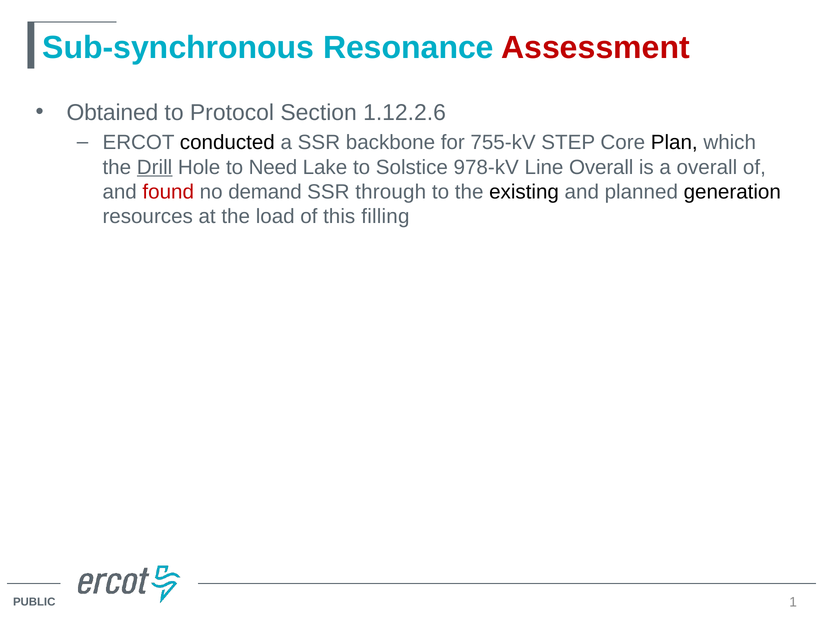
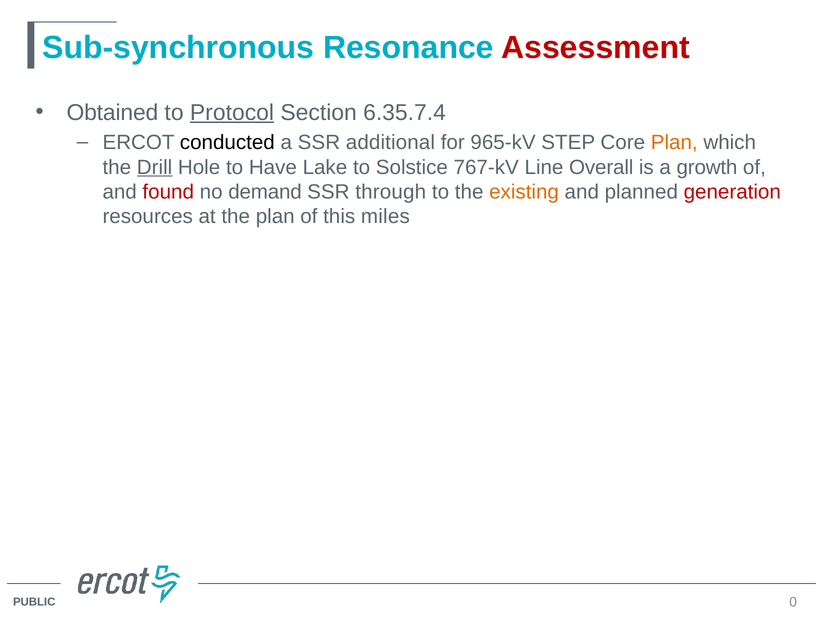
Protocol underline: none -> present
1.12.2.6: 1.12.2.6 -> 6.35.7.4
backbone: backbone -> additional
755-kV: 755-kV -> 965-kV
Plan at (674, 143) colour: black -> orange
Need: Need -> Have
978-kV: 978-kV -> 767-kV
a overall: overall -> growth
existing colour: black -> orange
generation colour: black -> red
the load: load -> plan
filling: filling -> miles
1: 1 -> 0
